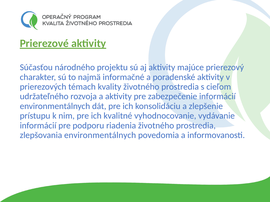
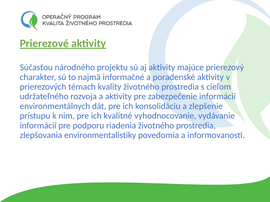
zlepšovania environmentálnych: environmentálnych -> environmentalistiky
